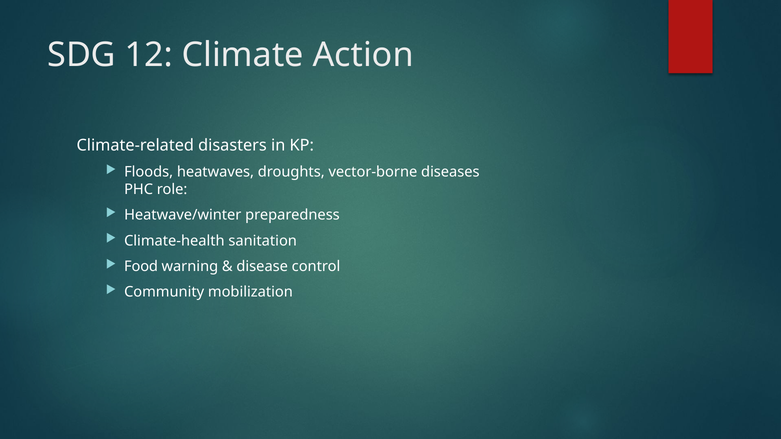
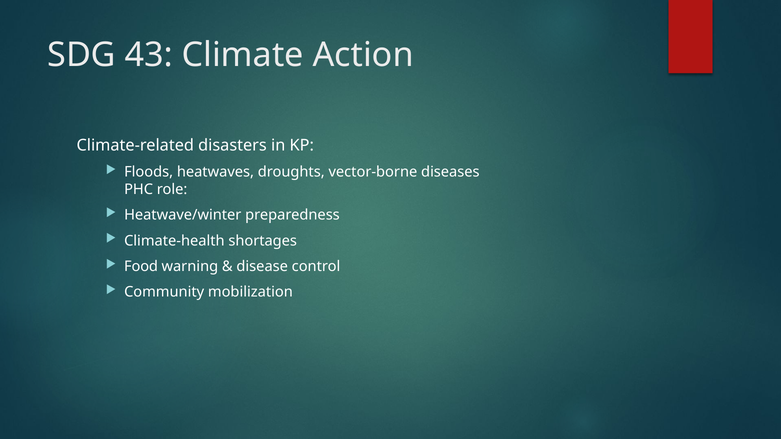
12: 12 -> 43
sanitation: sanitation -> shortages
